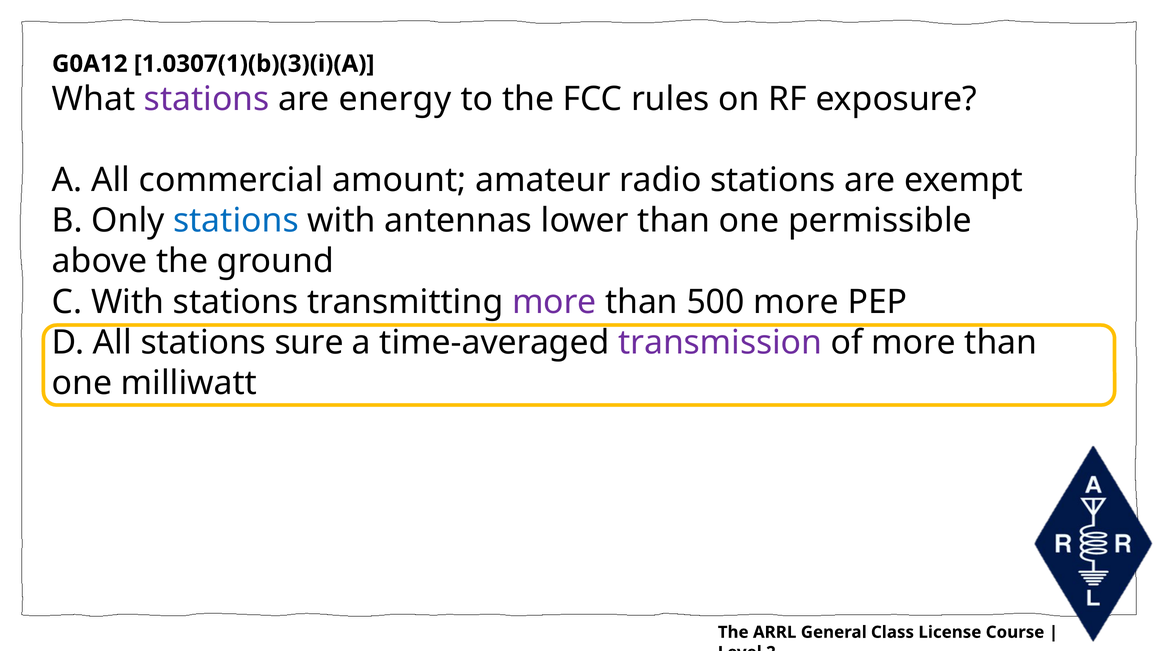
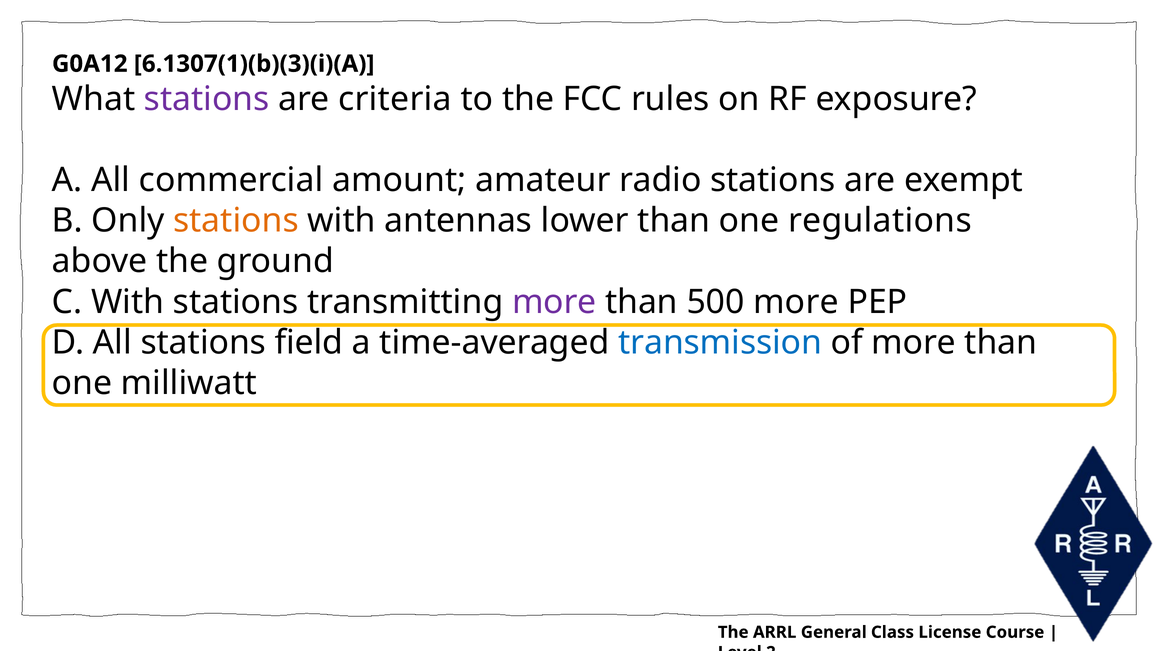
1.0307(1)(b)(3)(i)(A: 1.0307(1)(b)(3)(i)(A -> 6.1307(1)(b)(3)(i)(A
energy: energy -> criteria
stations at (236, 221) colour: blue -> orange
permissible: permissible -> regulations
sure: sure -> field
transmission colour: purple -> blue
